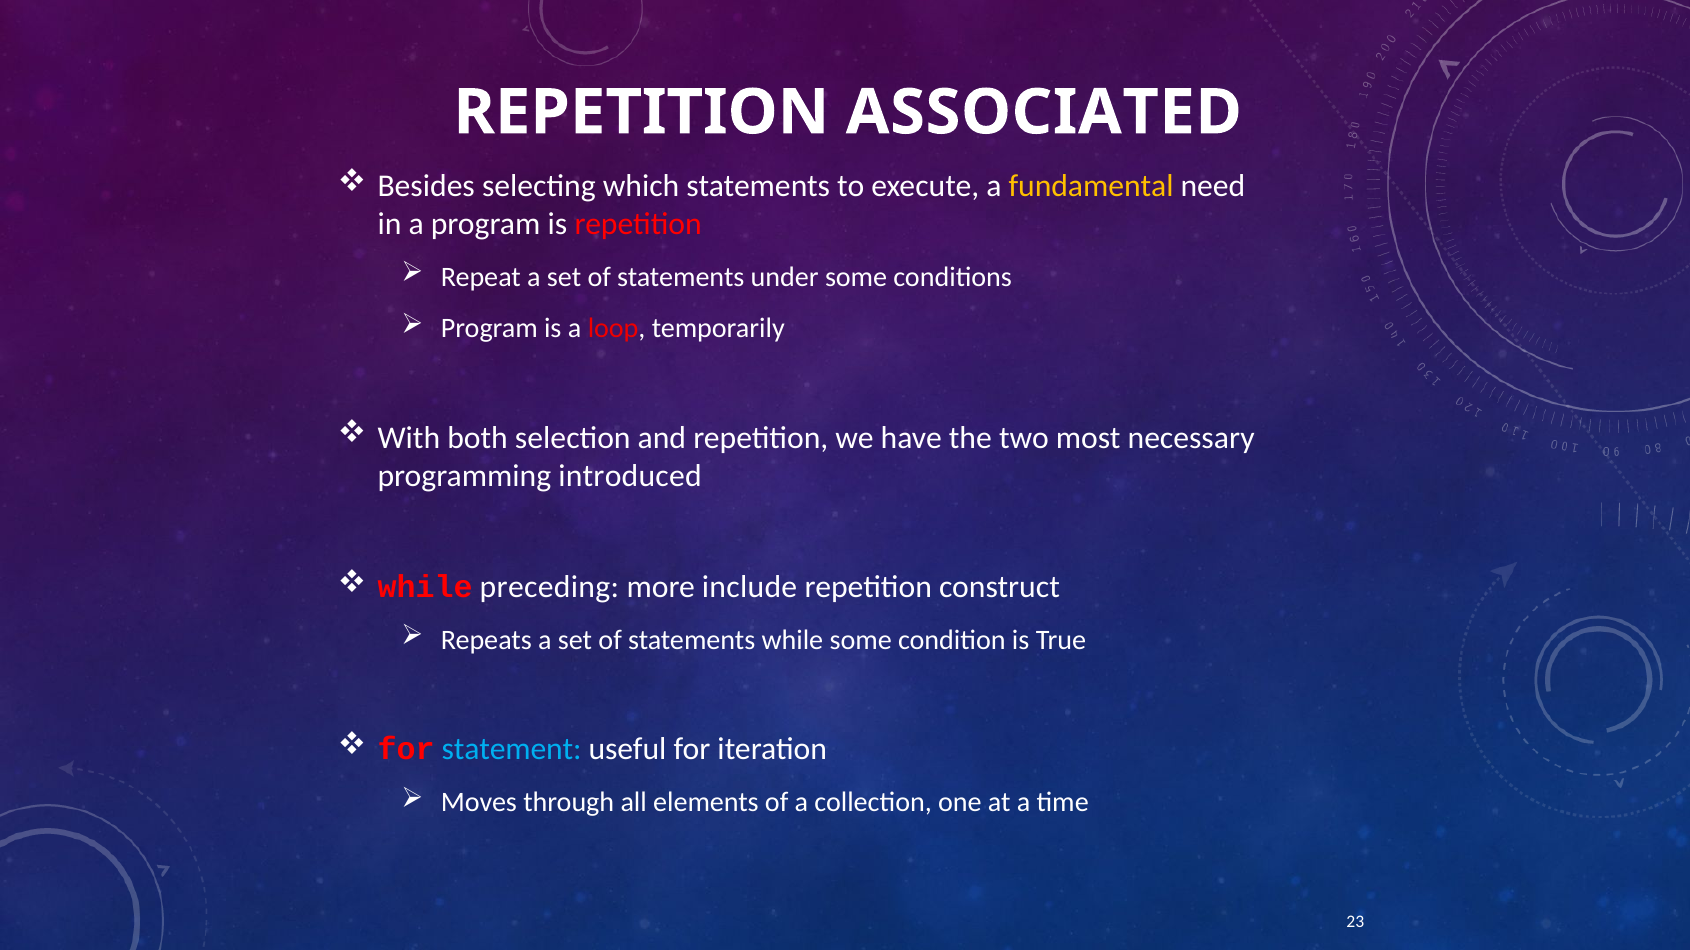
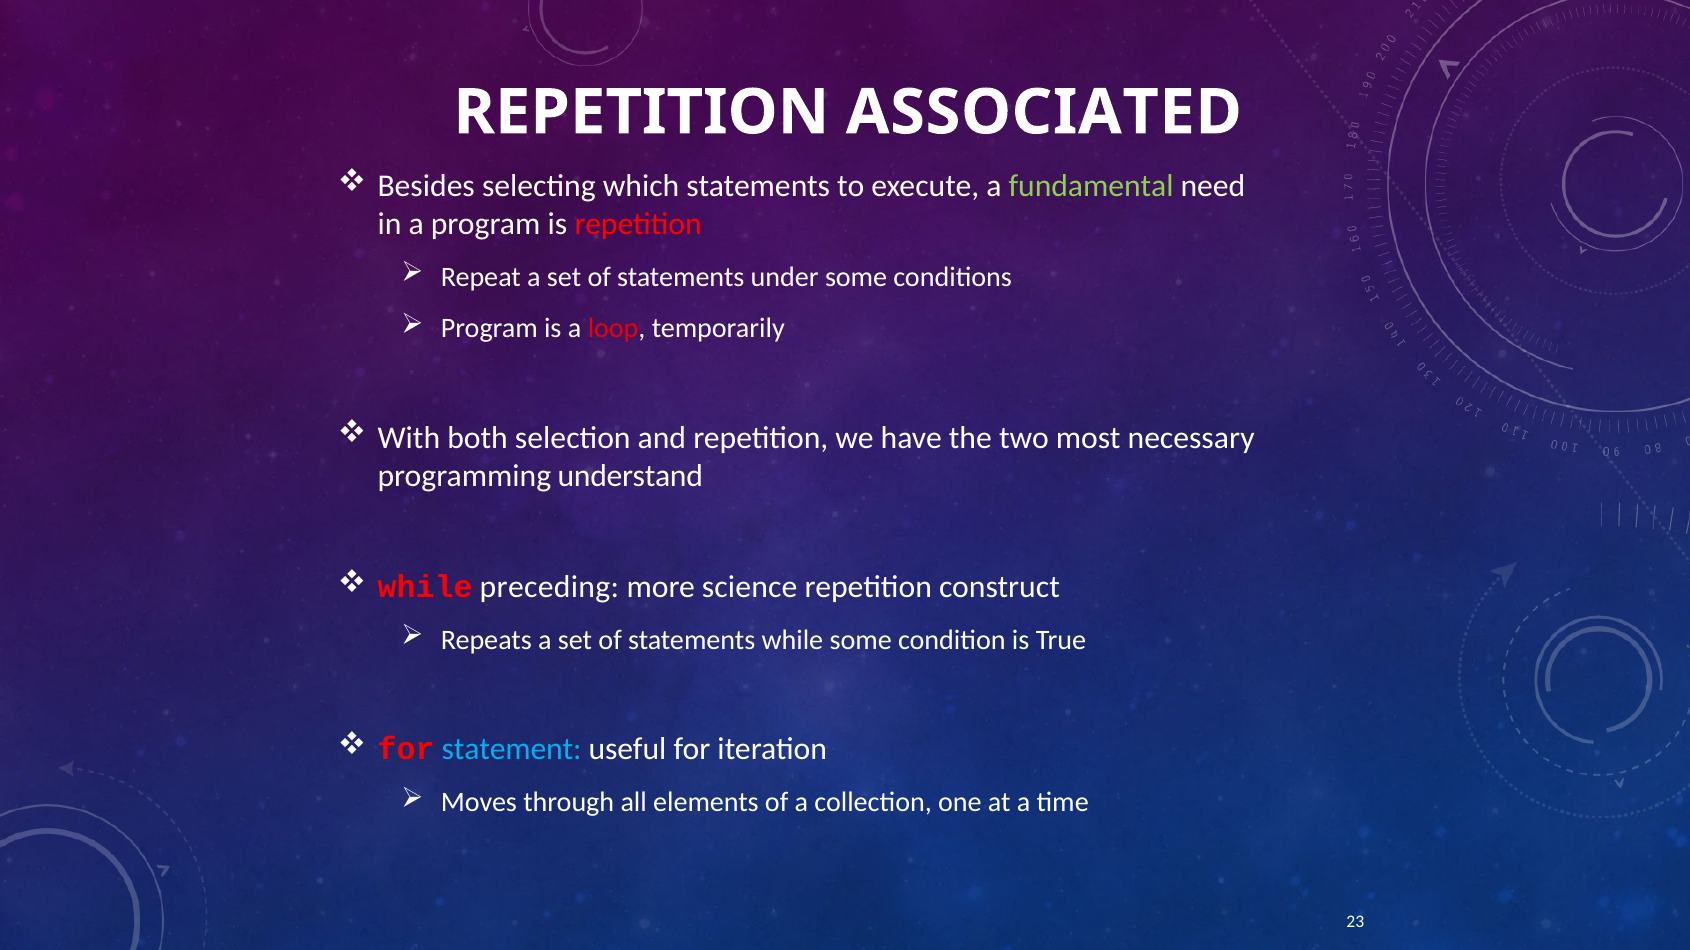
fundamental colour: yellow -> light green
introduced: introduced -> understand
include: include -> science
